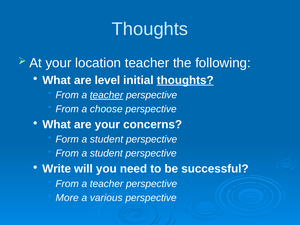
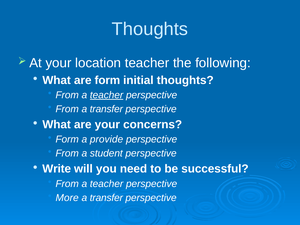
are level: level -> form
thoughts at (185, 80) underline: present -> none
From a choose: choose -> transfer
student at (107, 139): student -> provide
various at (106, 198): various -> transfer
